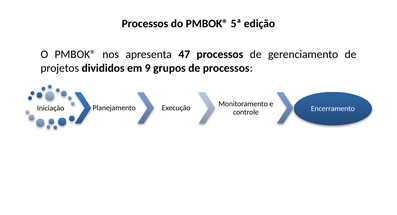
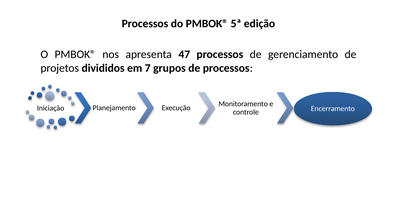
9: 9 -> 7
